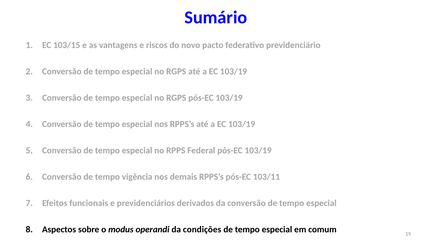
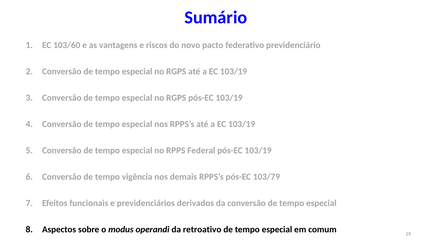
103/15: 103/15 -> 103/60
103/11: 103/11 -> 103/79
condições: condições -> retroativo
